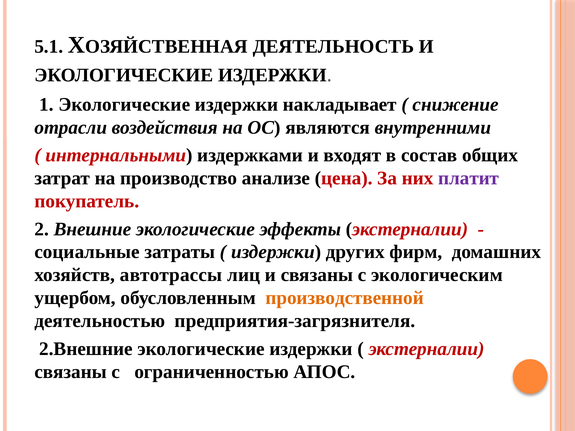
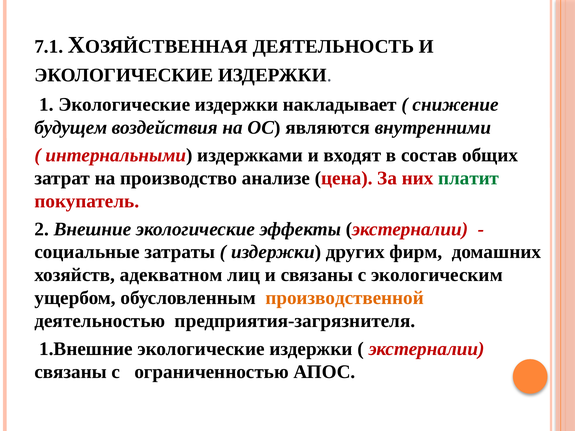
5.1: 5.1 -> 7.1
отрасли: отрасли -> будущем
платит colour: purple -> green
автотрассы: автотрассы -> адекватном
2.Внешние: 2.Внешние -> 1.Внешние
